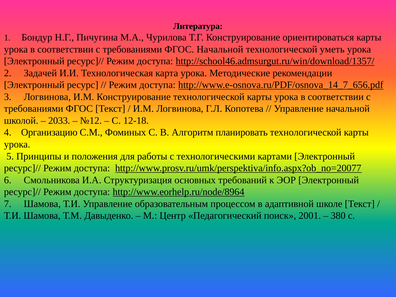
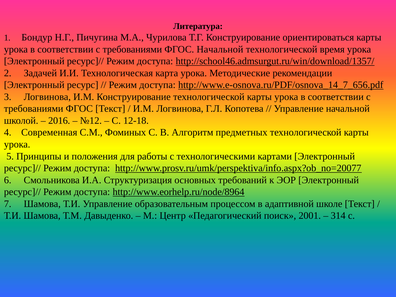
уметь: уметь -> время
2033: 2033 -> 2016
Организацию: Организацию -> Современная
планировать: планировать -> предметных
380: 380 -> 314
